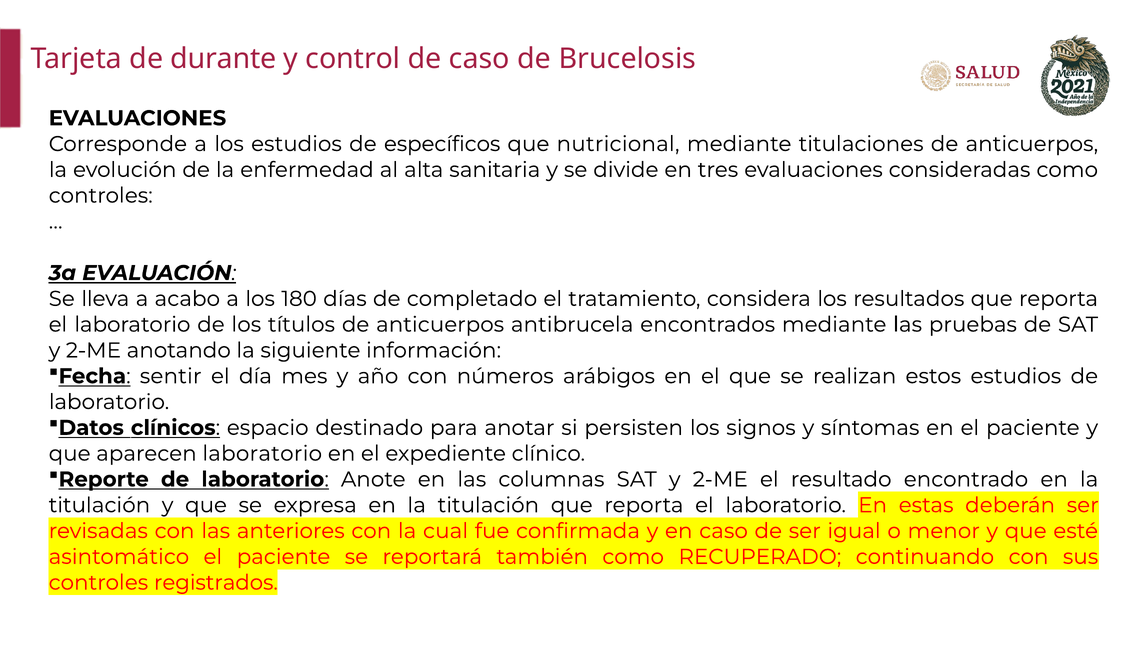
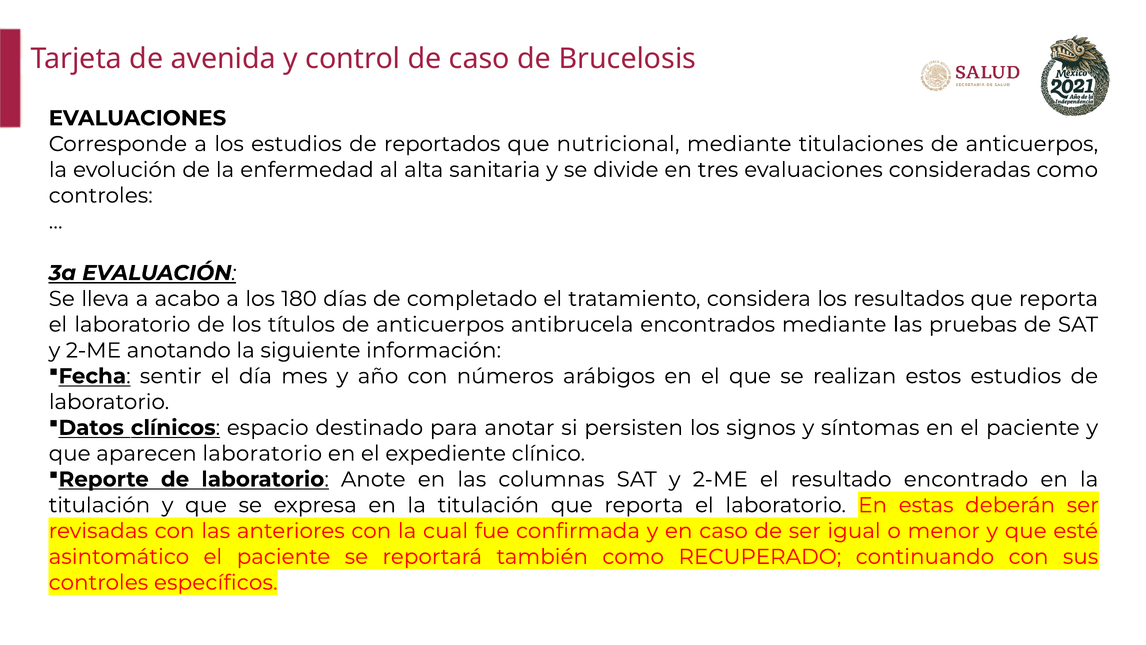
durante: durante -> avenida
específicos: específicos -> reportados
registrados: registrados -> específicos
